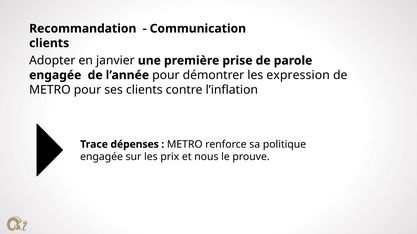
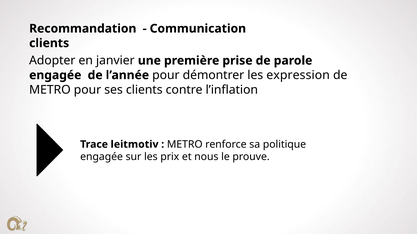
dépenses: dépenses -> leitmotiv
